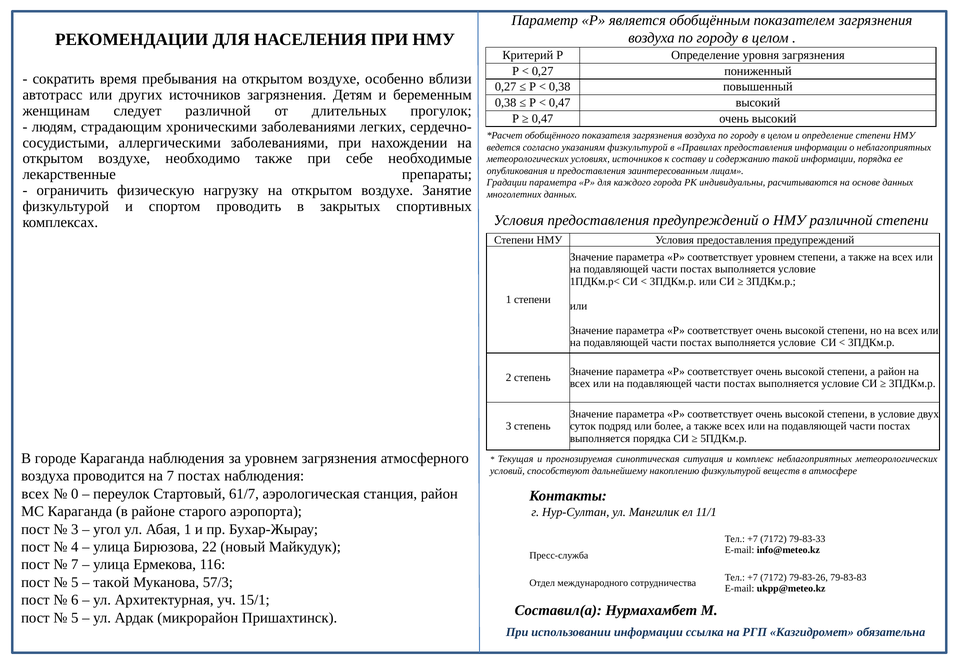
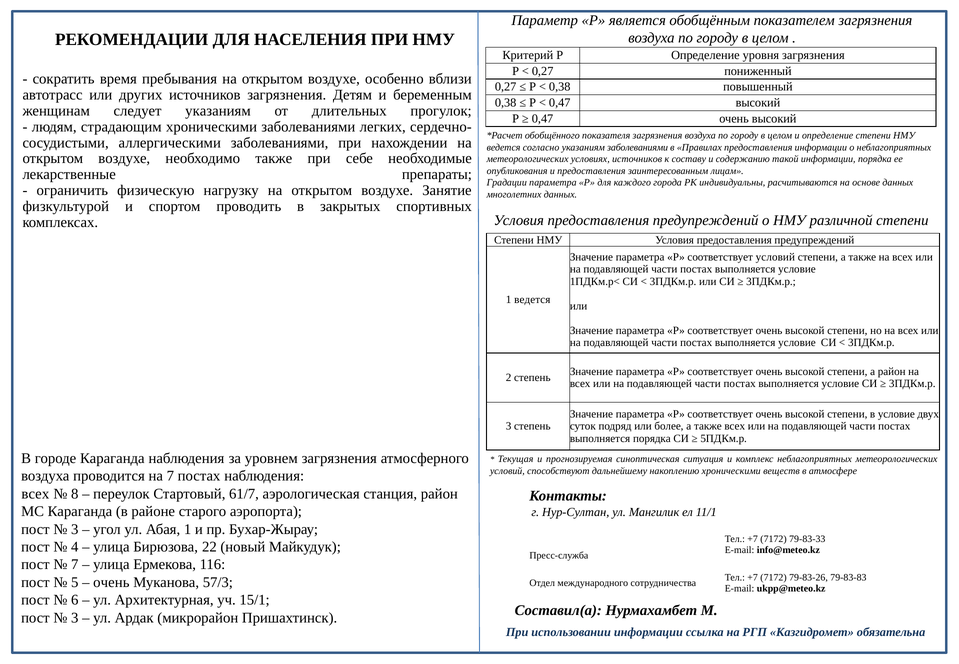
следует различной: различной -> указаниям
указаниям физкультурой: физкультурой -> заболеваниями
соответствует уровнем: уровнем -> условий
1 степени: степени -> ведется
накоплению физкультурой: физкультурой -> хроническими
0: 0 -> 8
такой at (111, 582): такой -> очень
5 at (75, 618): 5 -> 3
